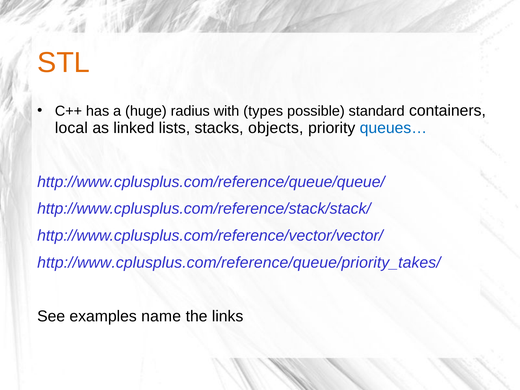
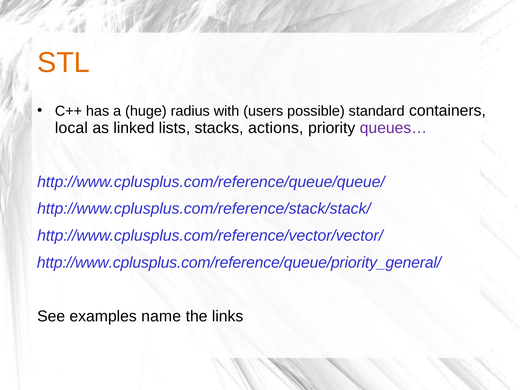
types: types -> users
objects: objects -> actions
queues… colour: blue -> purple
http://www.cplusplus.com/reference/queue/priority_takes/: http://www.cplusplus.com/reference/queue/priority_takes/ -> http://www.cplusplus.com/reference/queue/priority_general/
